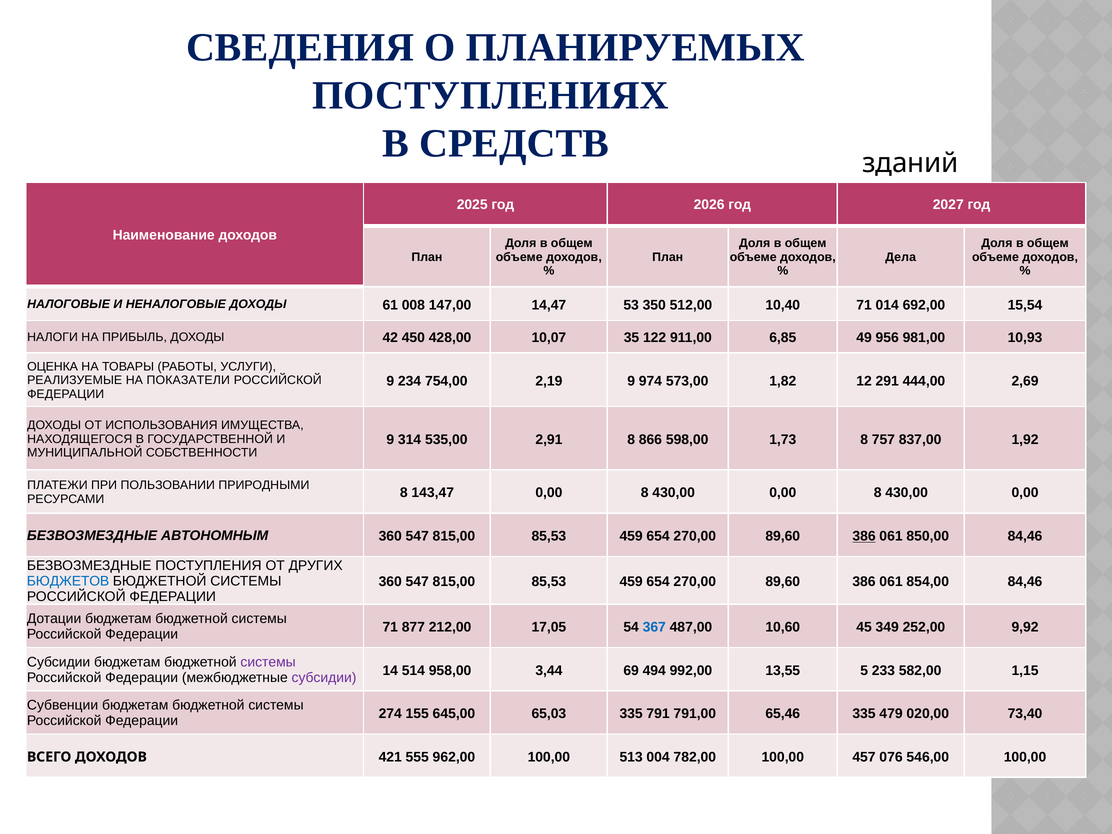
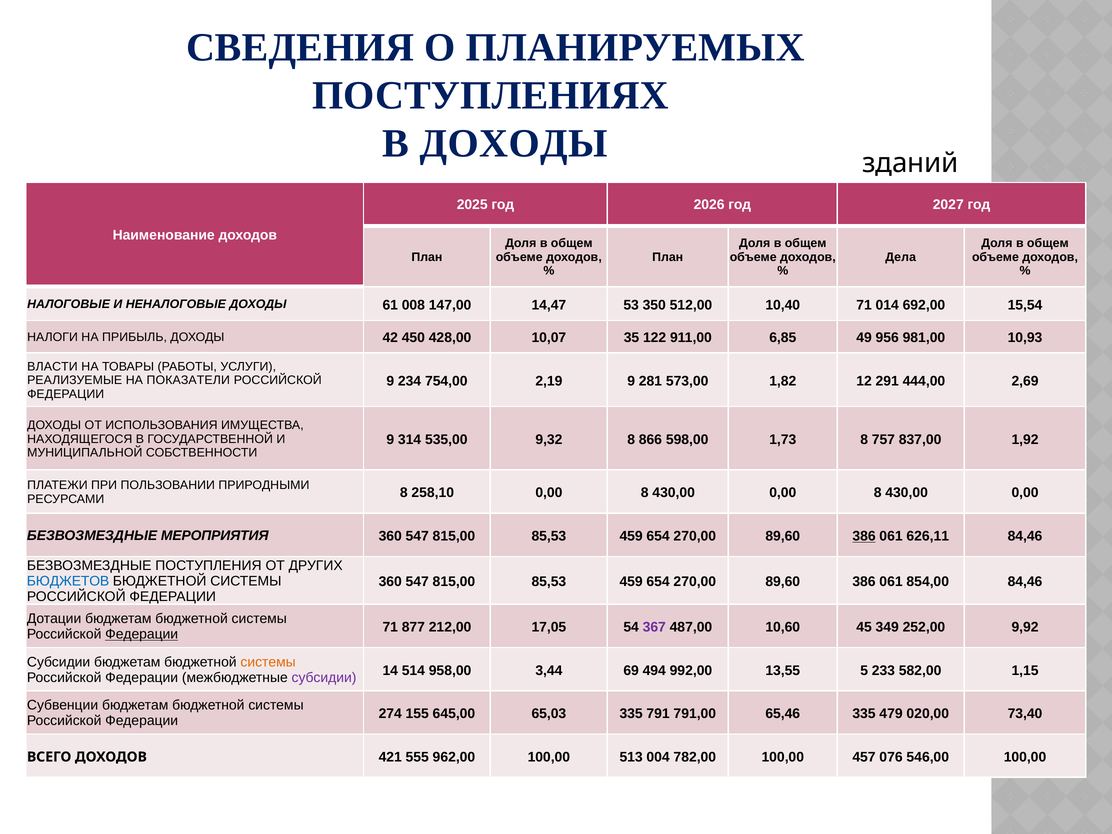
В СРЕДСТВ: СРЕДСТВ -> ДОХОДЫ
ОЦЕНКА: ОЦЕНКА -> ВЛАСТИ
974: 974 -> 281
2,91: 2,91 -> 9,32
143,47: 143,47 -> 258,10
АВТОНОМНЫМ: АВТОНОМНЫМ -> МЕРОПРИЯТИЯ
850,00: 850,00 -> 626,11
367 colour: blue -> purple
Федерации at (142, 634) underline: none -> present
системы at (268, 662) colour: purple -> orange
